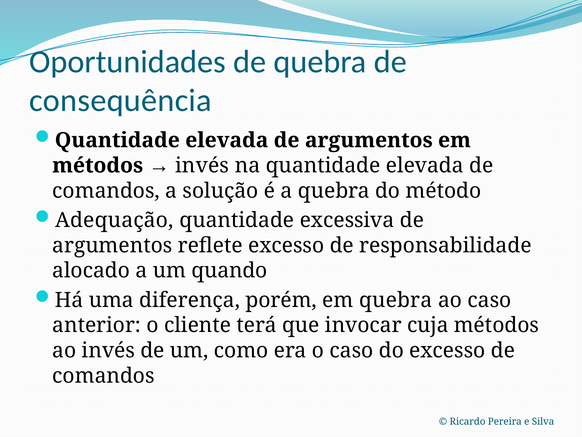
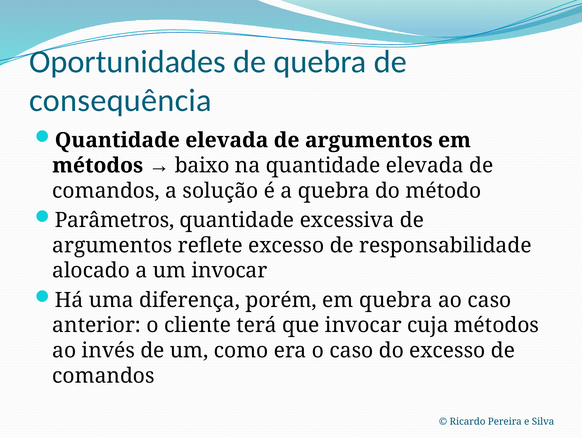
invés at (202, 165): invés -> baixo
Adequação: Adequação -> Parâmetros
um quando: quando -> invocar
